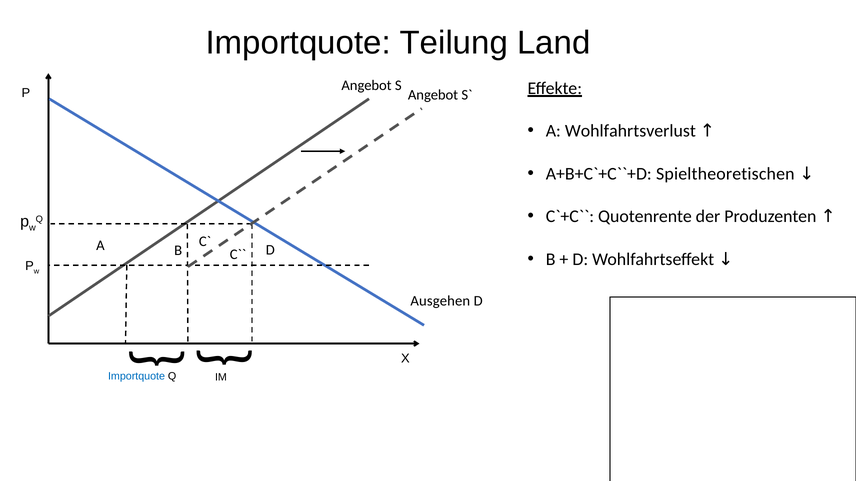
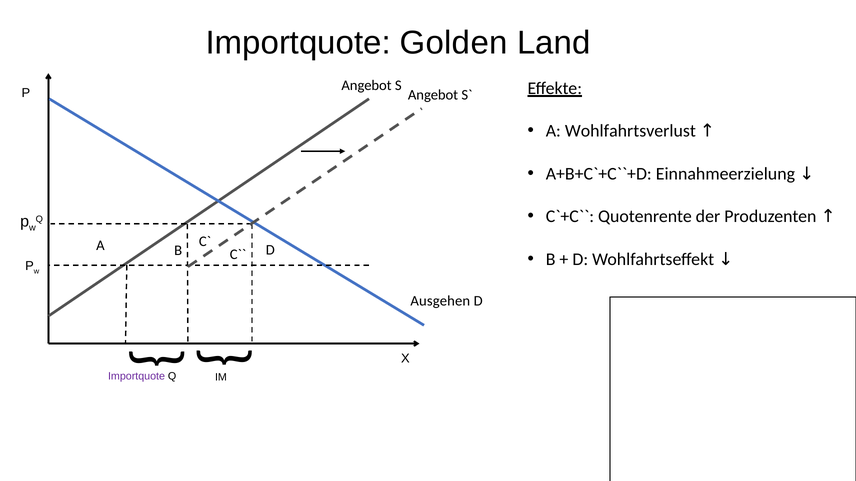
Teilung: Teilung -> Golden
Spieltheoretischen: Spieltheoretischen -> Einnahmeerzielung
Importquote at (137, 377) colour: blue -> purple
